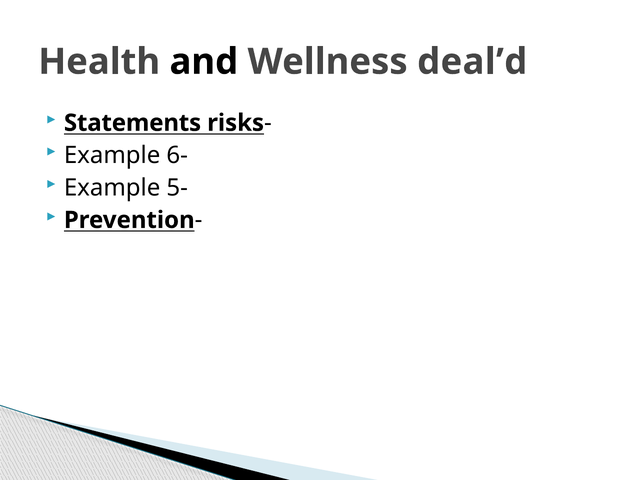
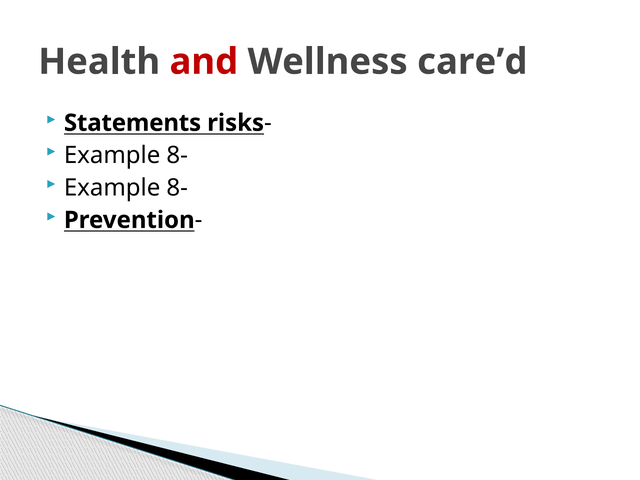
and colour: black -> red
deal’d: deal’d -> care’d
6- at (177, 155): 6- -> 8-
5- at (177, 188): 5- -> 8-
